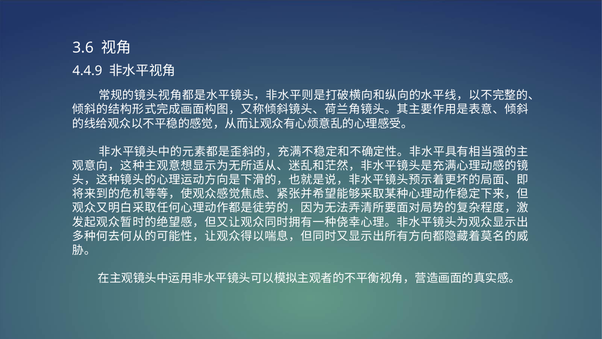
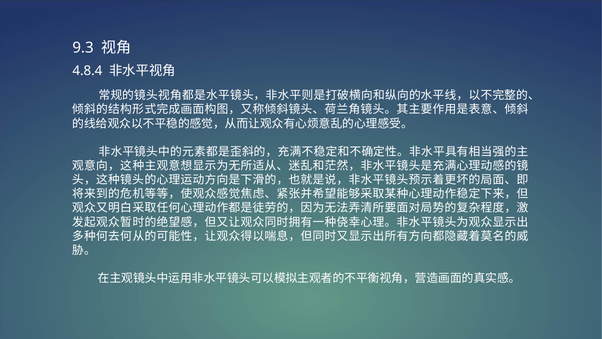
3.6: 3.6 -> 9.3
4.4.9: 4.4.9 -> 4.8.4
